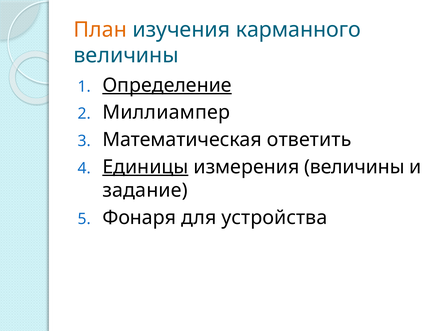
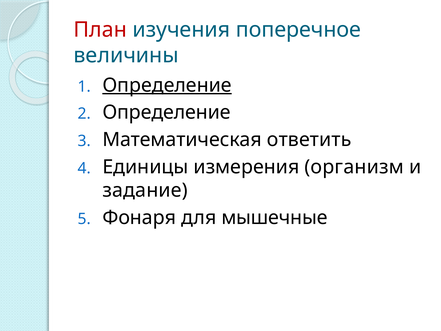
План colour: orange -> red
карманного: карманного -> поперечное
Миллиампер at (166, 112): Миллиампер -> Определение
Единицы underline: present -> none
измерения величины: величины -> организм
устройства: устройства -> мышечные
